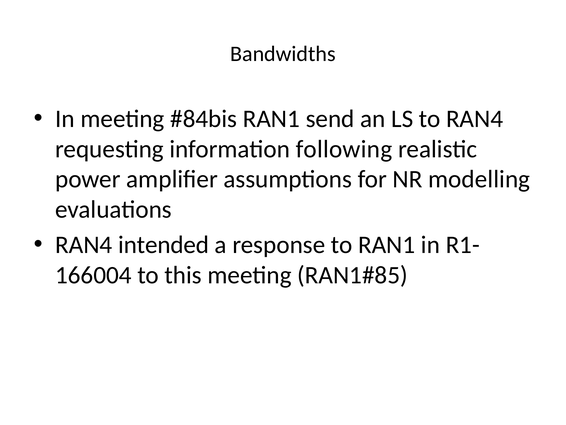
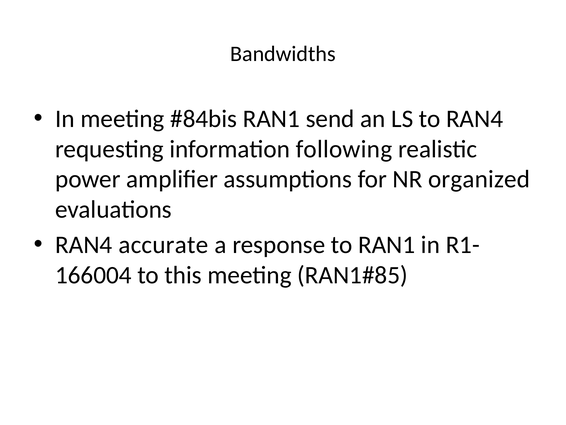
modelling: modelling -> organized
intended: intended -> accurate
